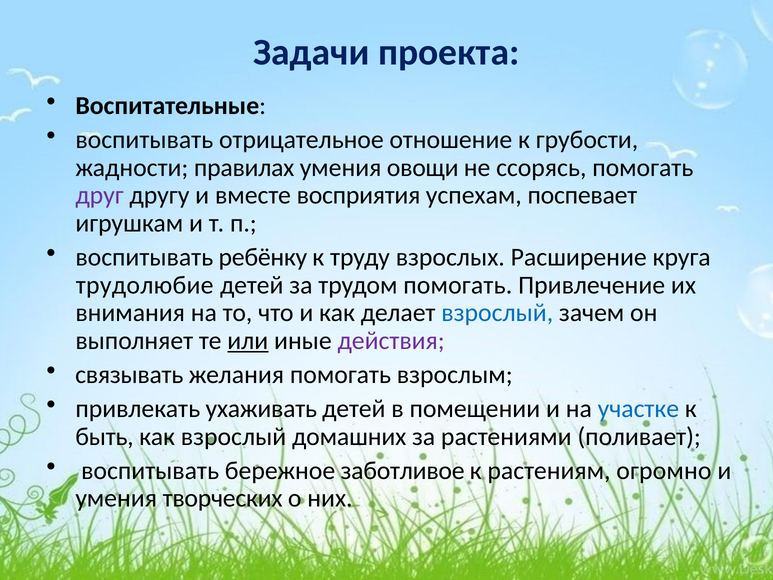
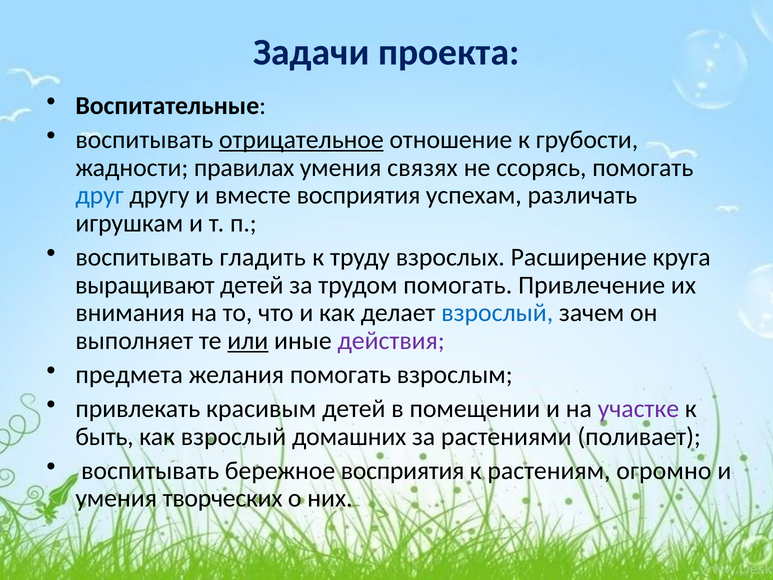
отрицательное underline: none -> present
овощи: овощи -> связях
друг colour: purple -> blue
поспевает: поспевает -> различать
ребёнку: ребёнку -> гладить
трудолюбие: трудолюбие -> выращивают
связывать: связывать -> предмета
ухаживать: ухаживать -> красивым
участке colour: blue -> purple
бережное заботливое: заботливое -> восприятия
